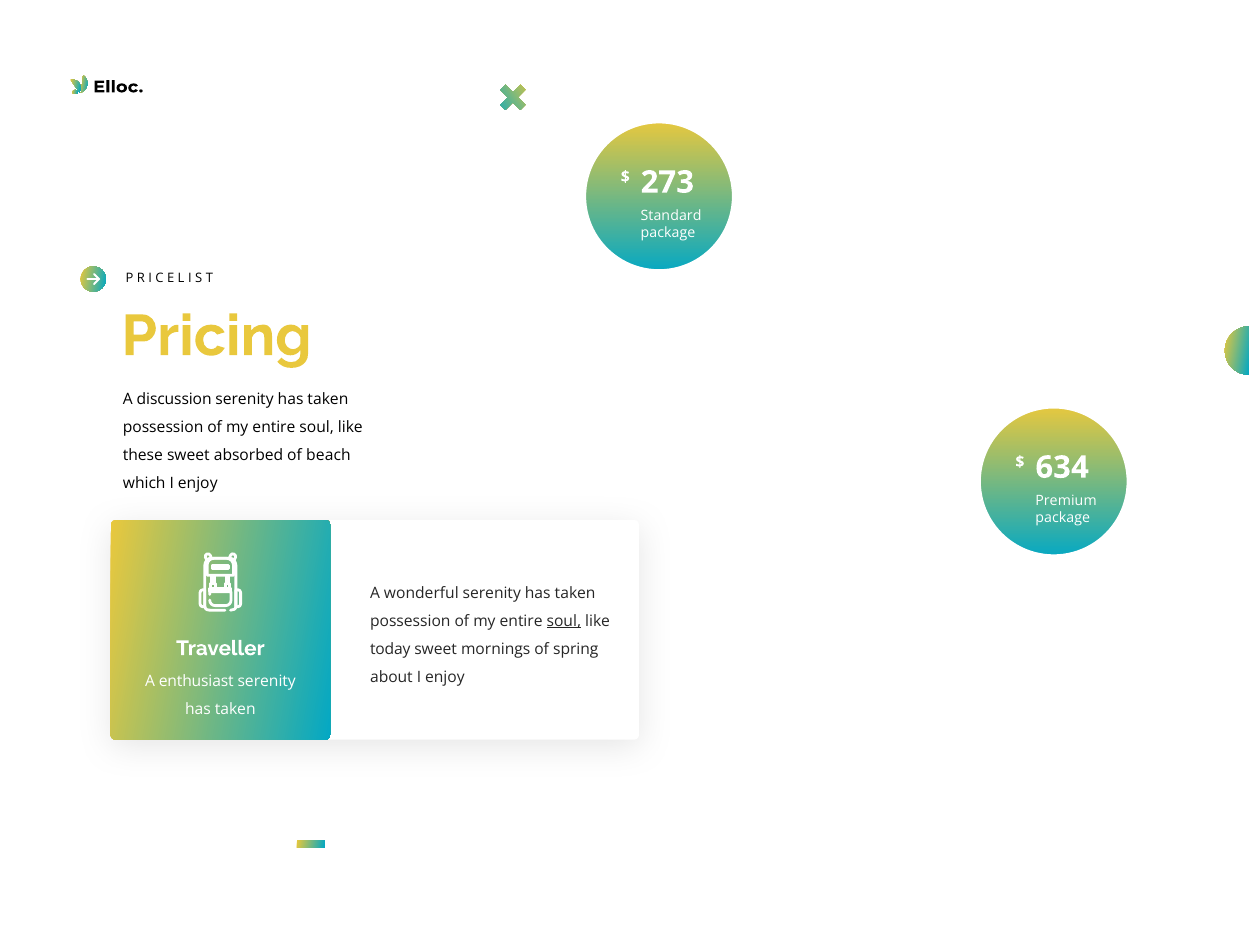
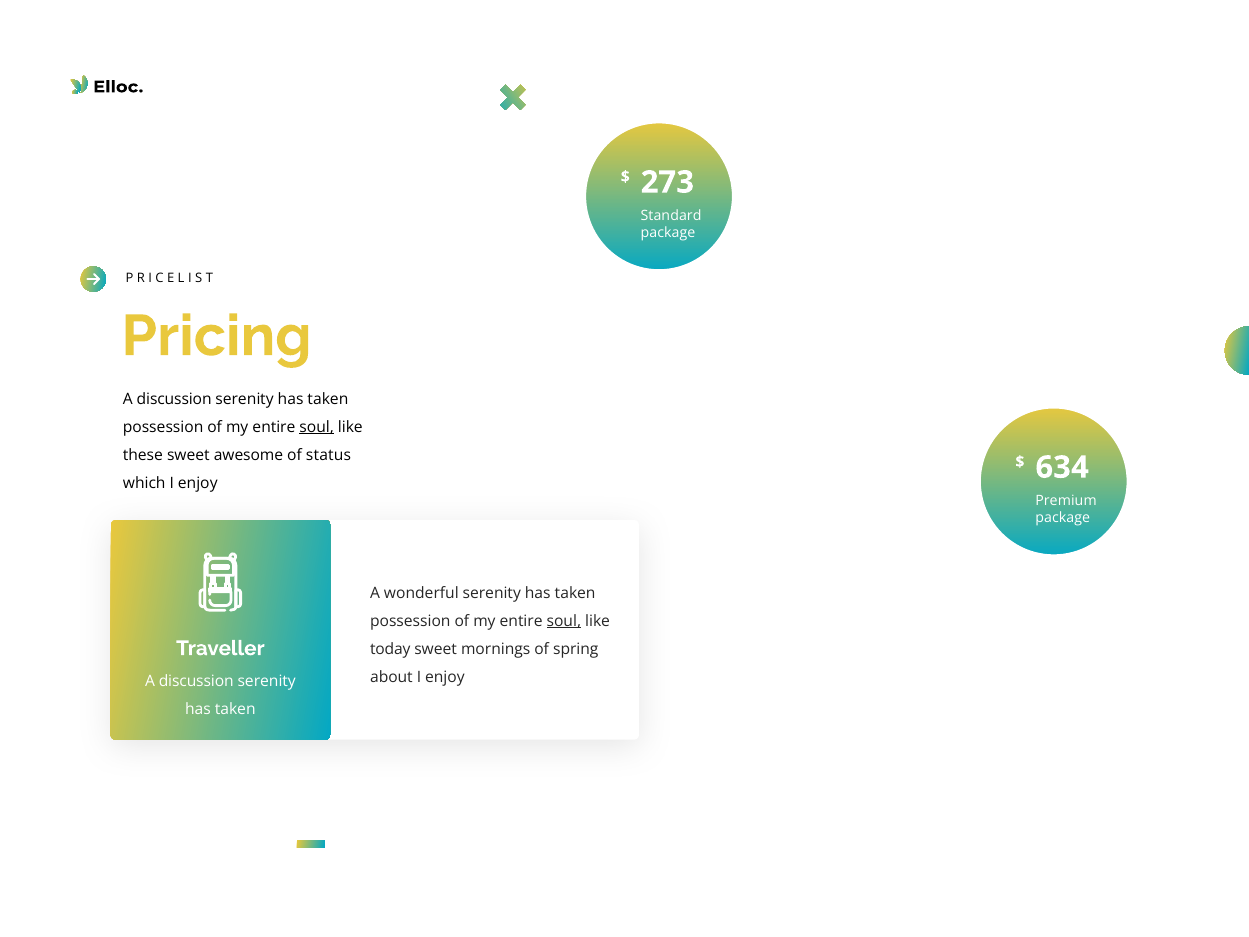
soul at (317, 427) underline: none -> present
absorbed: absorbed -> awesome
beach: beach -> status
enthusiast at (196, 681): enthusiast -> discussion
